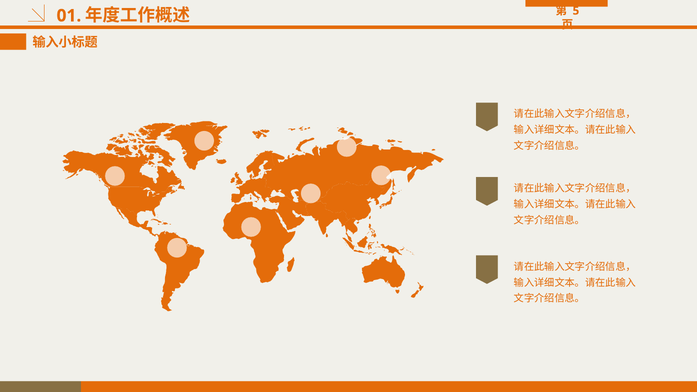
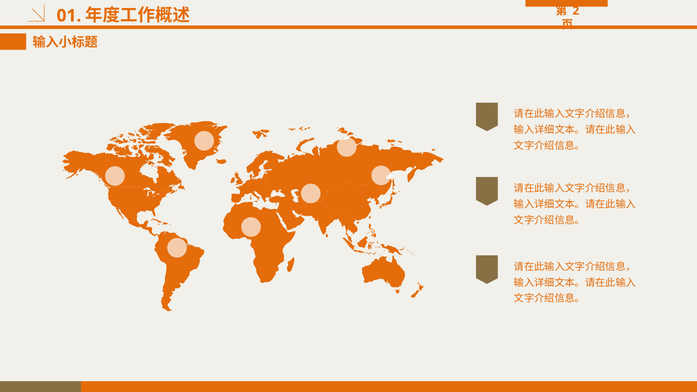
5: 5 -> 2
